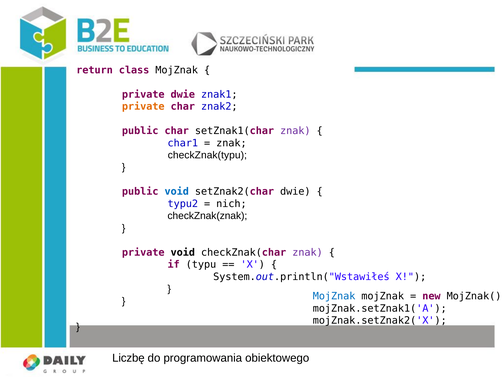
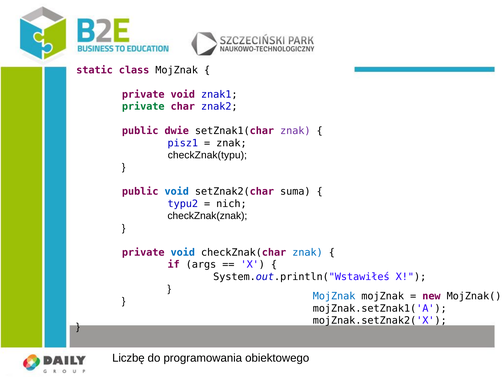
return: return -> static
dwie at (183, 94): dwie -> void
private at (143, 107) colour: orange -> green
public char: char -> dwie
char1: char1 -> pisz1
setZnak2(char dwie: dwie -> suma
void at (183, 253) colour: black -> blue
znak at (308, 253) colour: purple -> blue
typu: typu -> args
